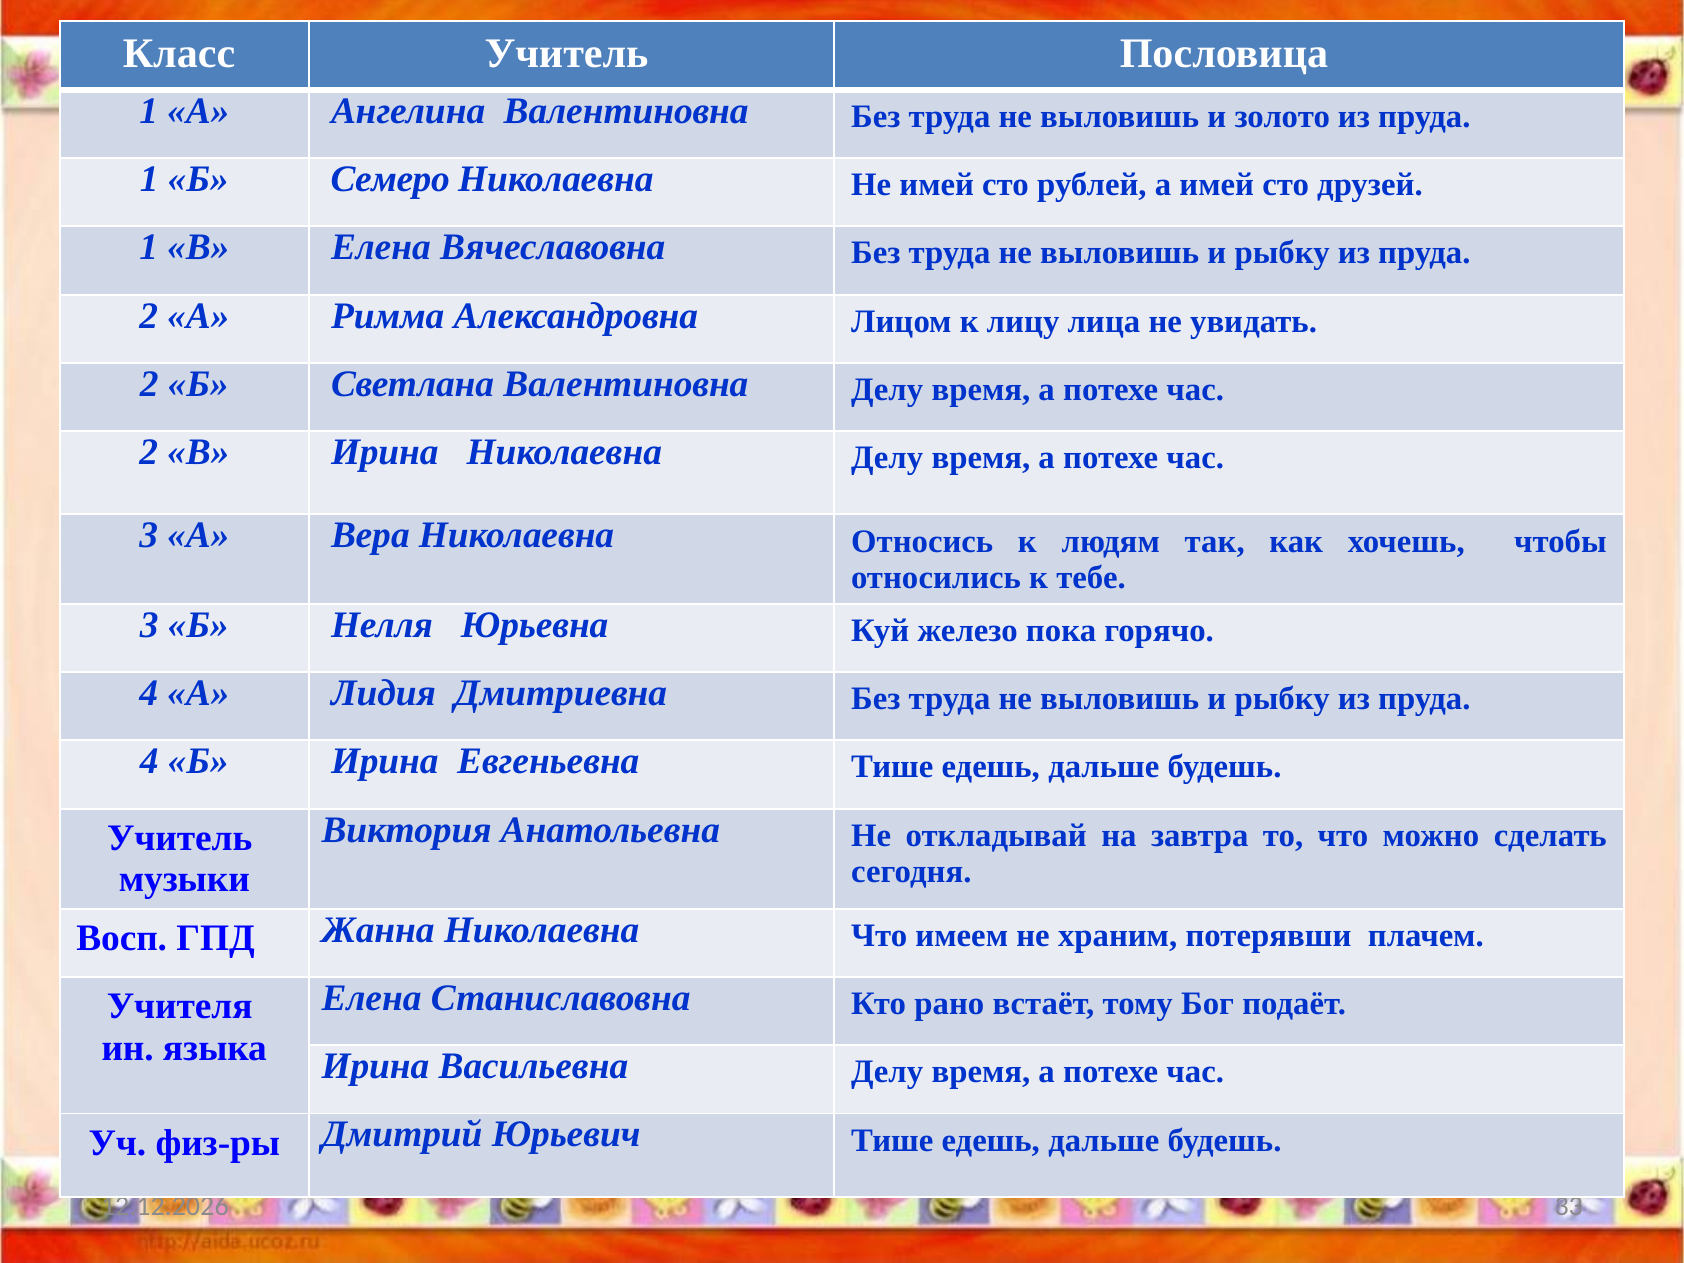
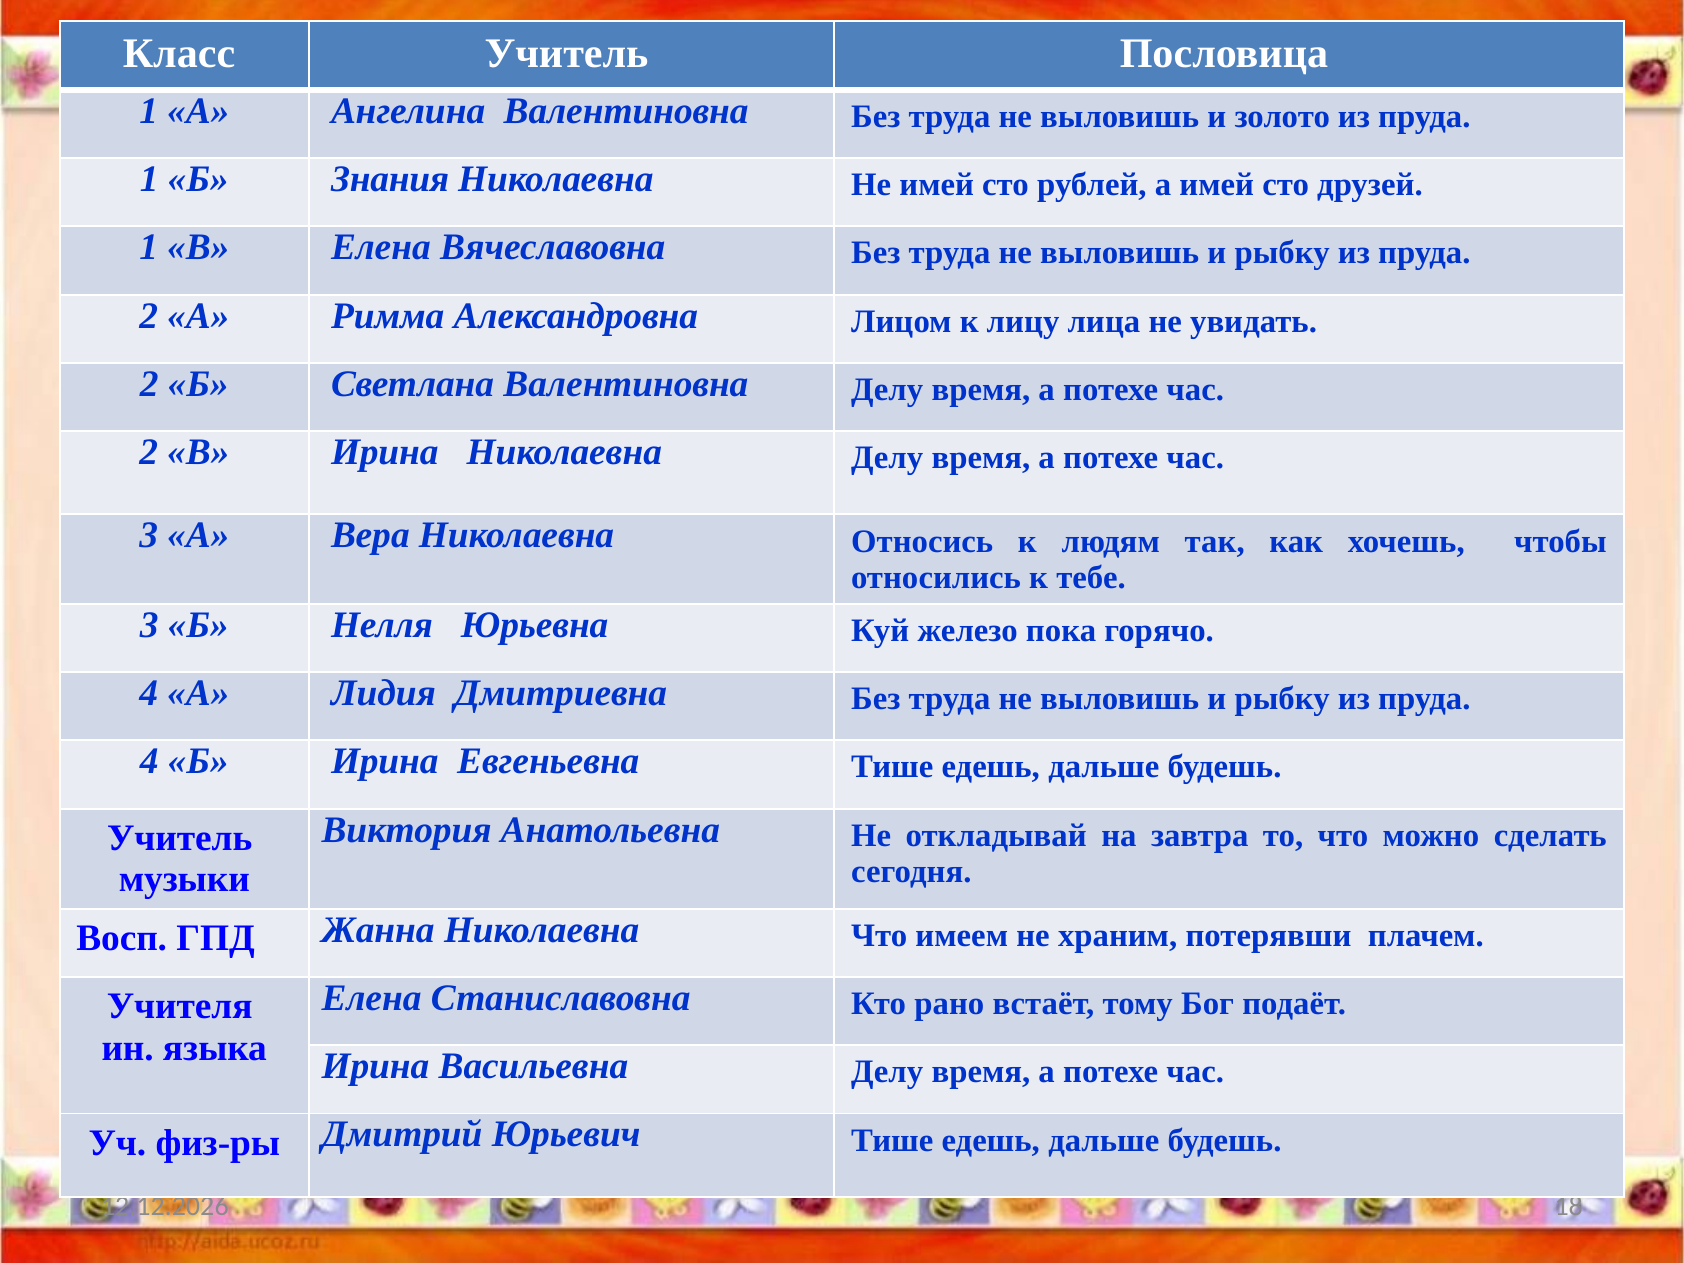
Семеро: Семеро -> Знания
33: 33 -> 18
